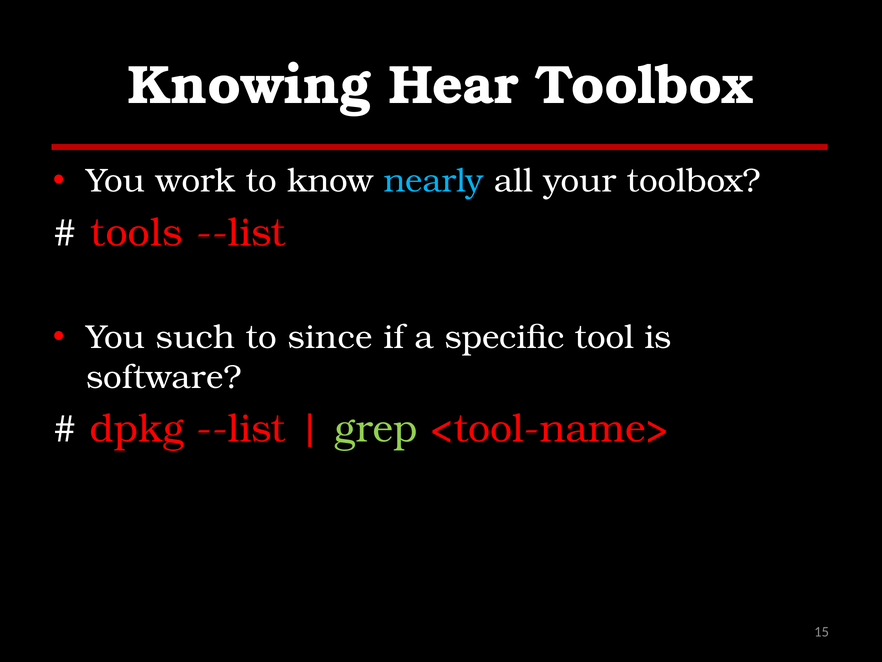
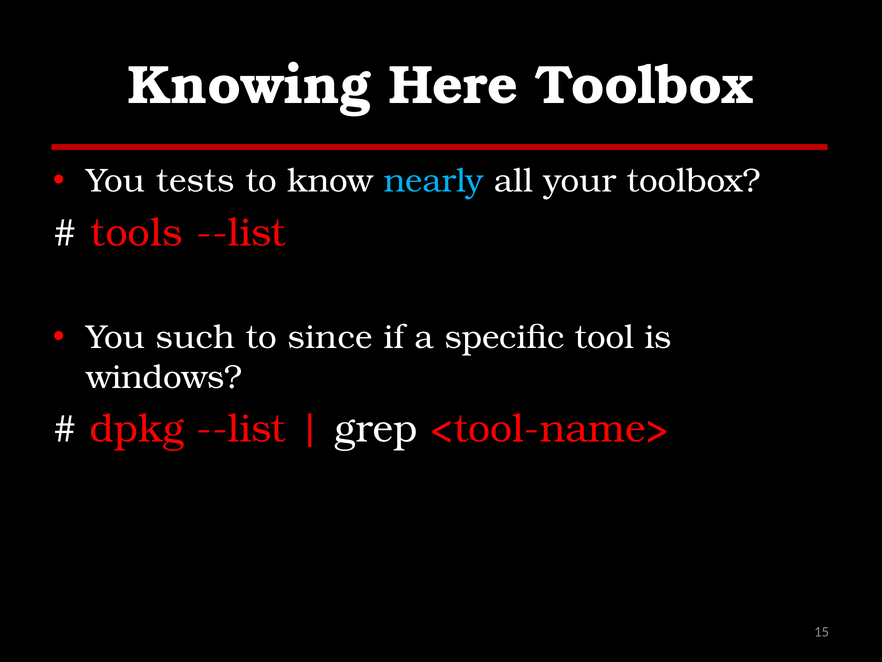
Hear: Hear -> Here
work: work -> tests
software: software -> windows
grep colour: light green -> white
